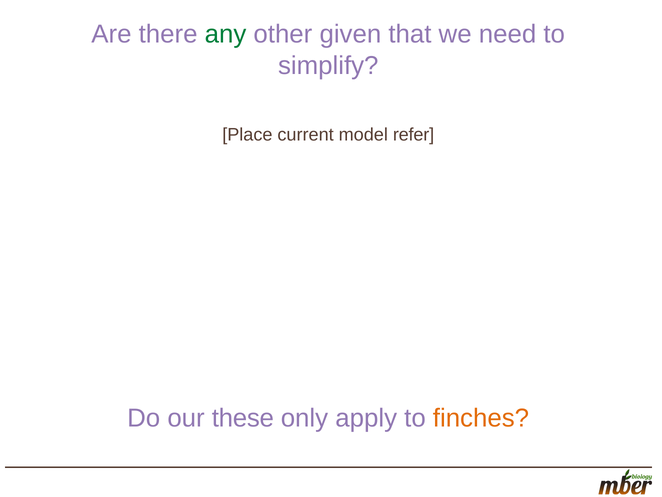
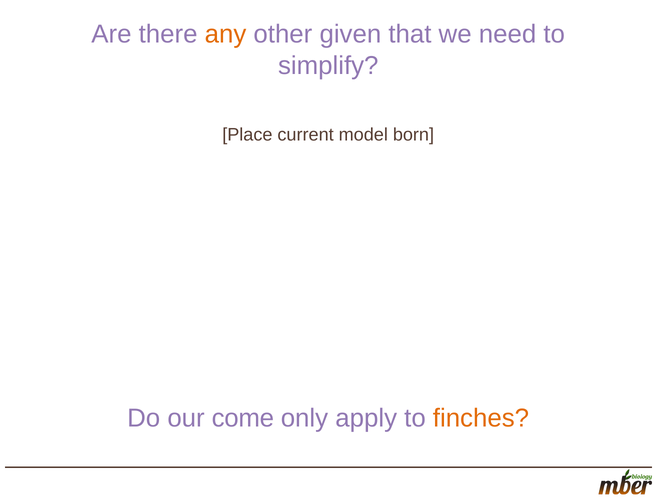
any colour: green -> orange
refer: refer -> born
these: these -> come
